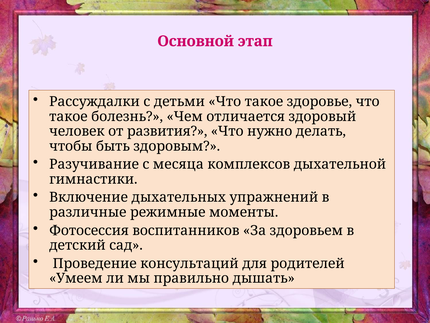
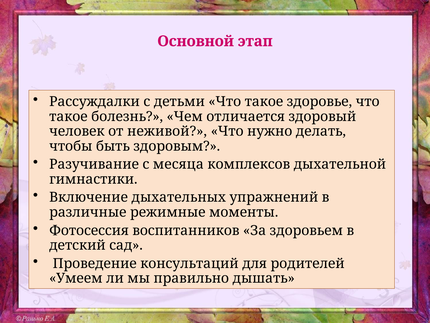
развития: развития -> неживой
